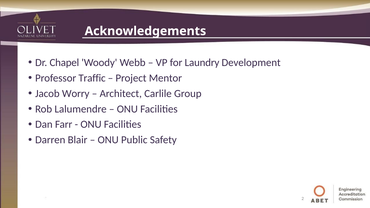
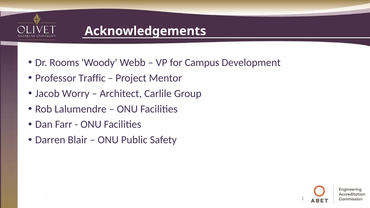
Chapel: Chapel -> Rooms
Laundry: Laundry -> Campus
